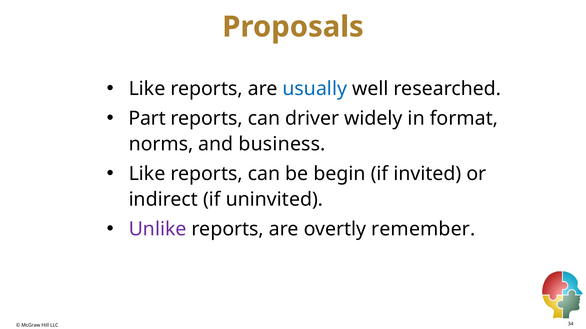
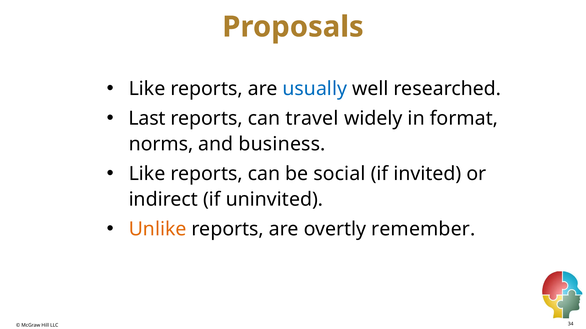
Part: Part -> Last
driver: driver -> travel
begin: begin -> social
Unlike colour: purple -> orange
